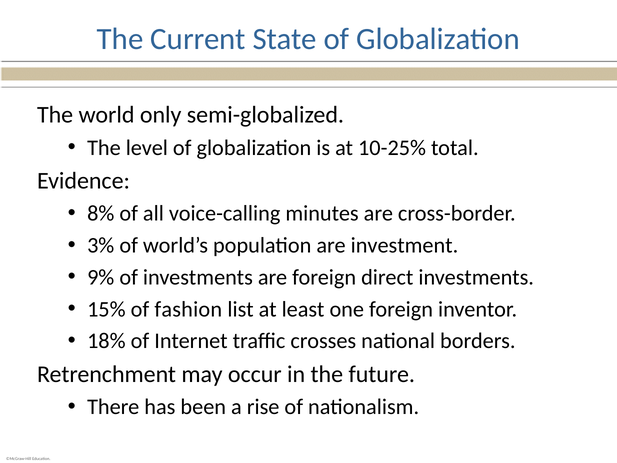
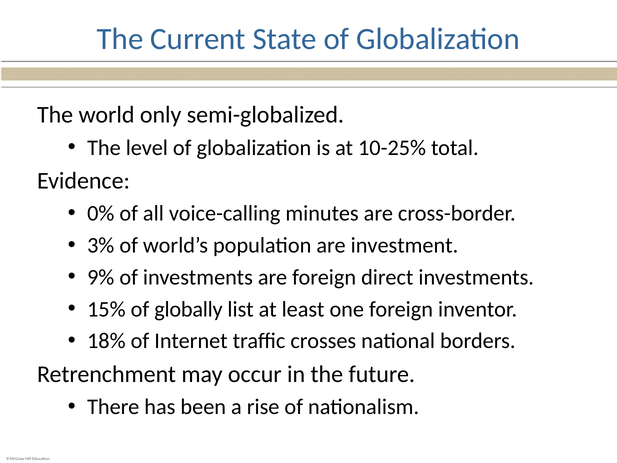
8%: 8% -> 0%
fashion: fashion -> globally
